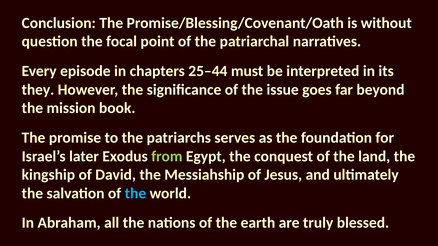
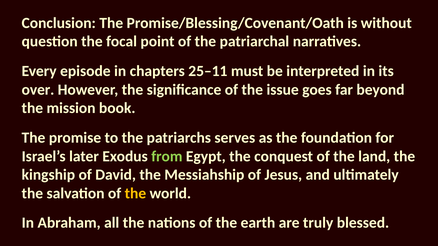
25–44: 25–44 -> 25–11
they: they -> over
the at (135, 194) colour: light blue -> yellow
